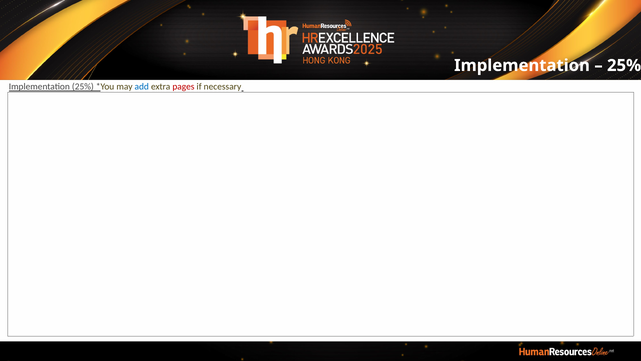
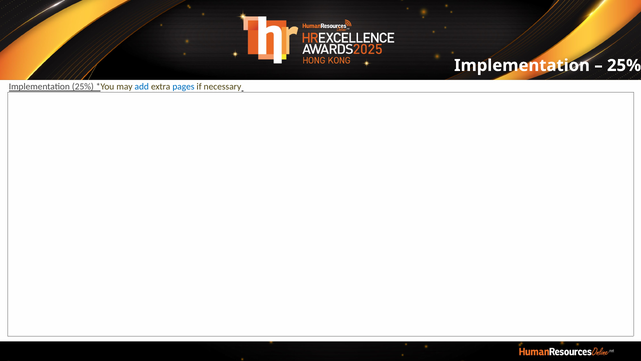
pages colour: red -> blue
